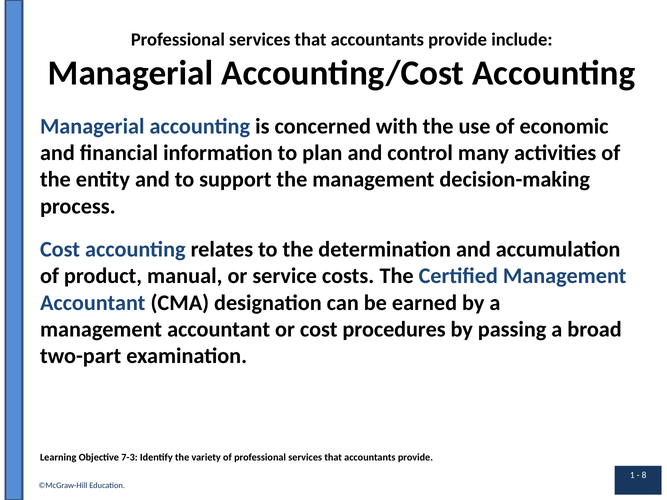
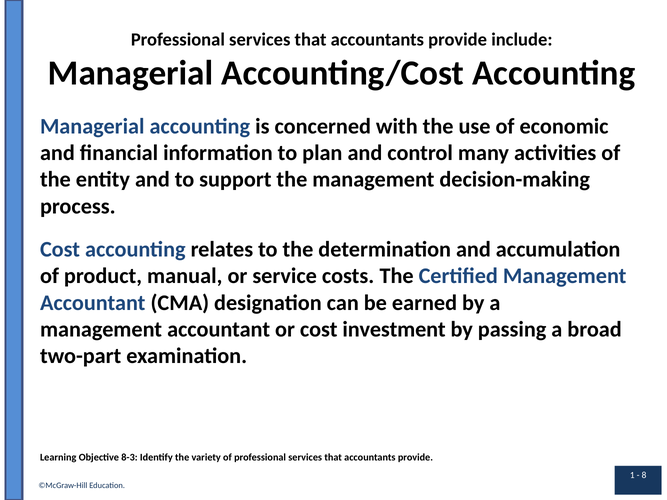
procedures: procedures -> investment
7-3: 7-3 -> 8-3
